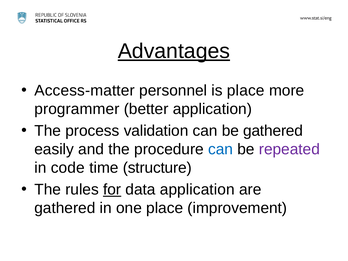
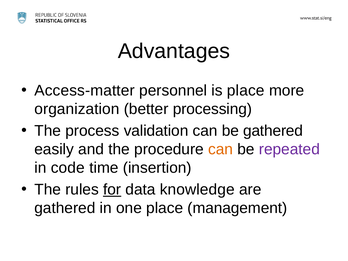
Advantages underline: present -> none
programmer: programmer -> organization
better application: application -> processing
can at (221, 149) colour: blue -> orange
structure: structure -> insertion
data application: application -> knowledge
improvement: improvement -> management
